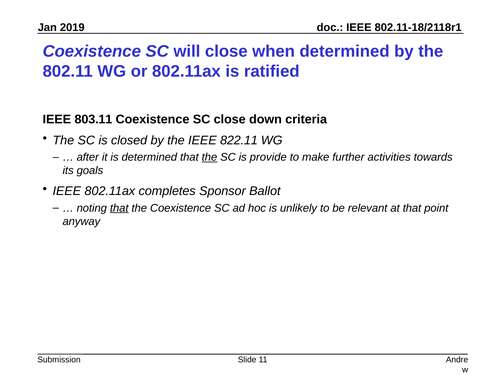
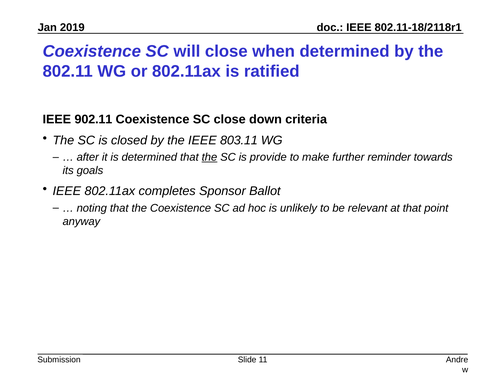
803.11: 803.11 -> 902.11
822.11: 822.11 -> 803.11
activities: activities -> reminder
that at (119, 208) underline: present -> none
